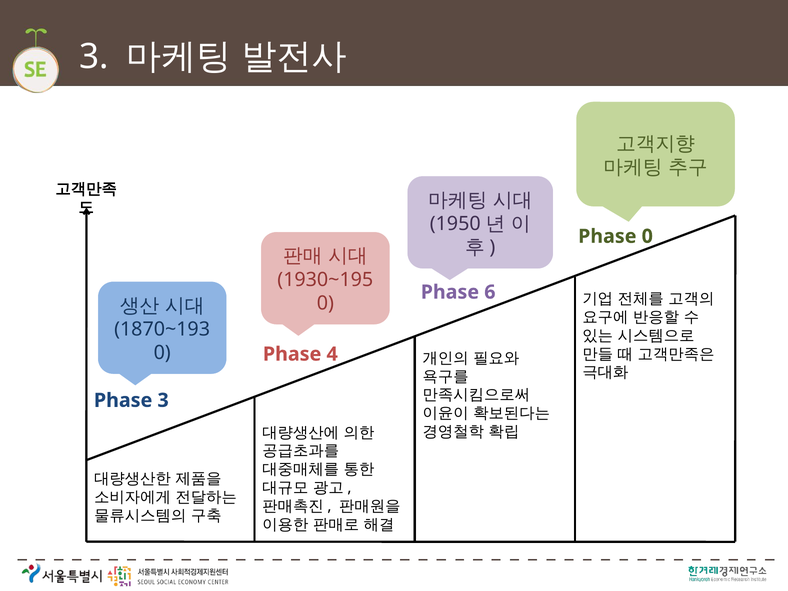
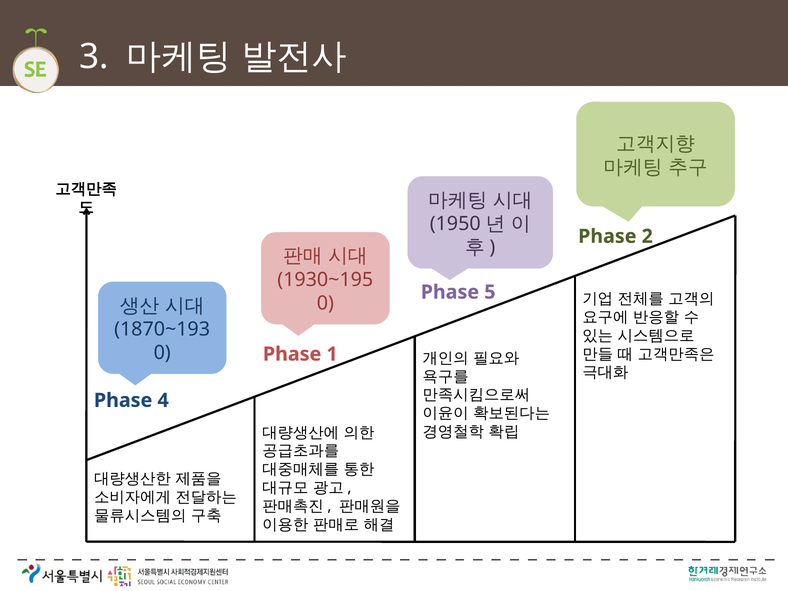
Phase 0: 0 -> 2
6: 6 -> 5
4: 4 -> 1
Phase 3: 3 -> 4
